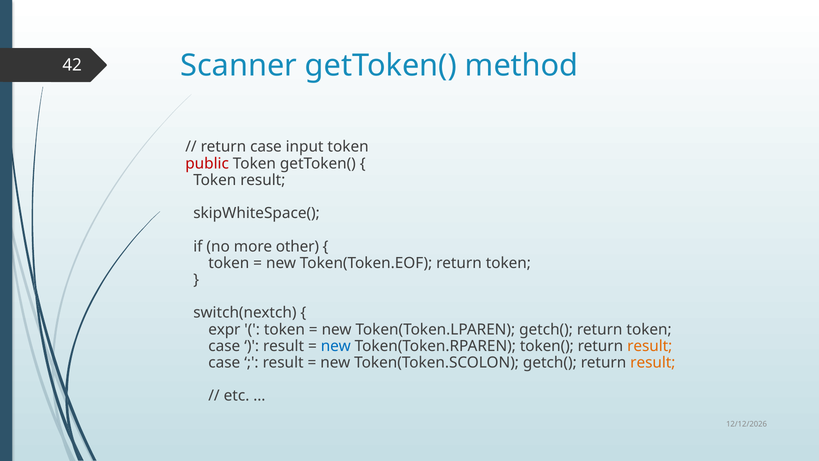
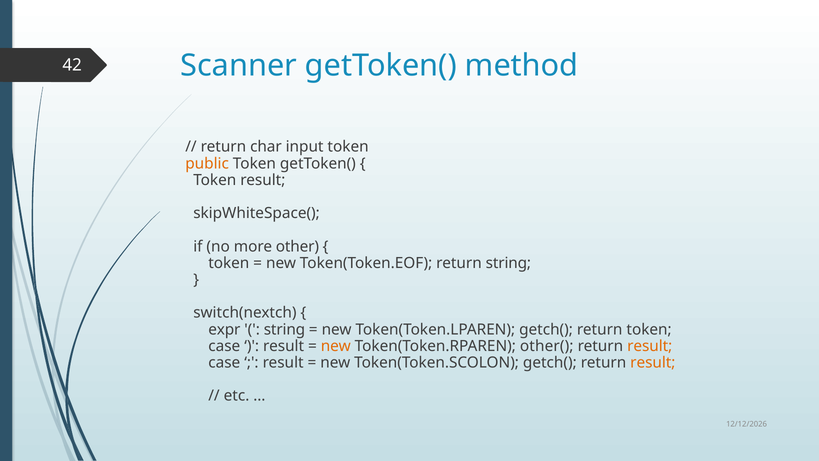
return case: case -> char
public colour: red -> orange
Token(Token.EOF return token: token -> string
token at (284, 329): token -> string
new at (336, 346) colour: blue -> orange
token(: token( -> other(
